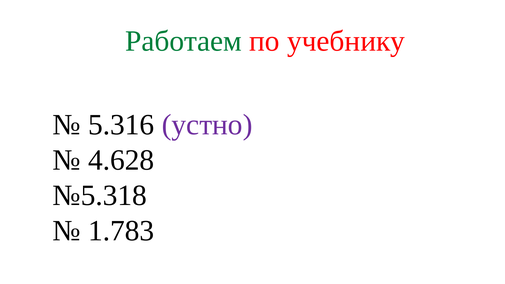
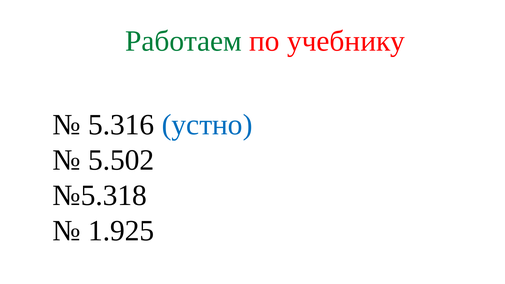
устно colour: purple -> blue
4.628: 4.628 -> 5.502
1.783: 1.783 -> 1.925
